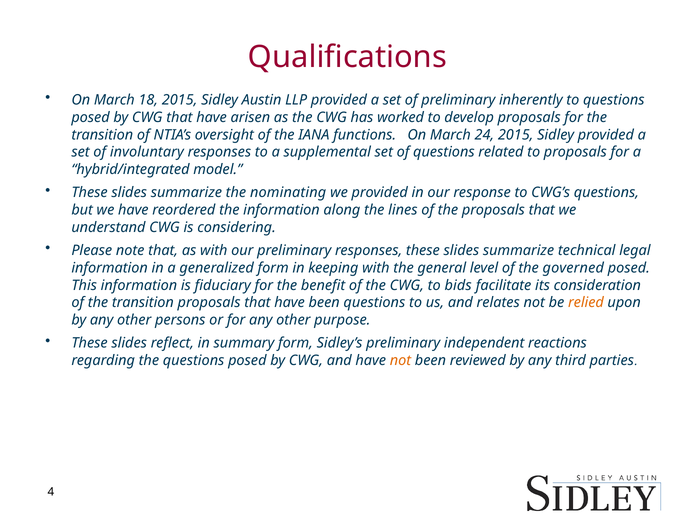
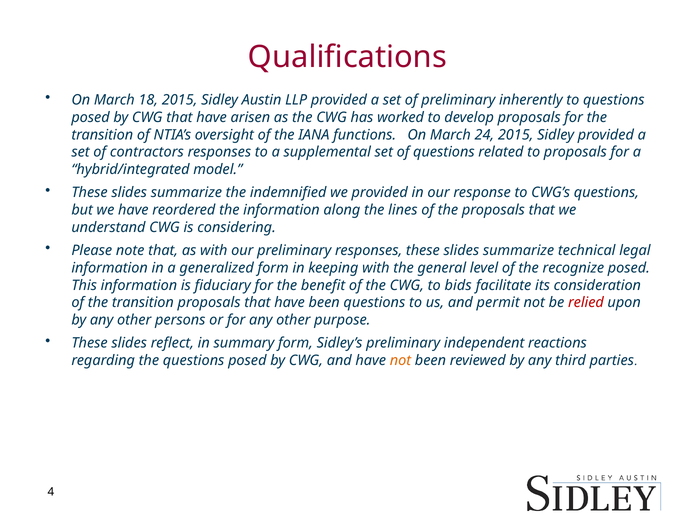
involuntary: involuntary -> contractors
nominating: nominating -> indemnified
governed: governed -> recognize
relates: relates -> permit
relied colour: orange -> red
